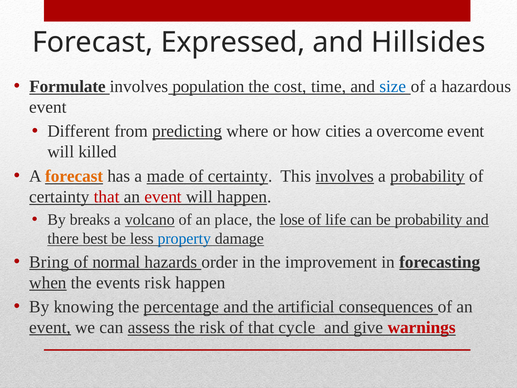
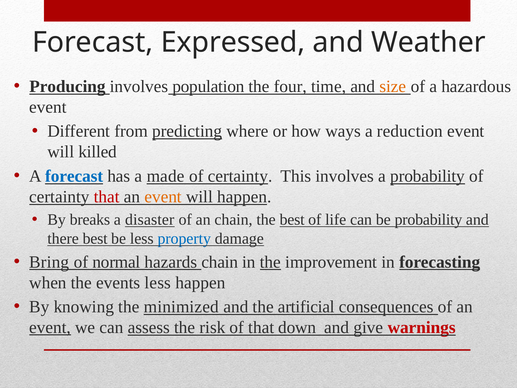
Hillsides: Hillsides -> Weather
Formulate: Formulate -> Producing
cost: cost -> four
size colour: blue -> orange
cities: cities -> ways
overcome: overcome -> reduction
forecast at (74, 176) colour: orange -> blue
involves at (345, 176) underline: present -> none
event at (163, 197) colour: red -> orange
volcano: volcano -> disaster
an place: place -> chain
the lose: lose -> best
hazards order: order -> chain
the at (270, 262) underline: none -> present
when underline: present -> none
events risk: risk -> less
percentage: percentage -> minimized
cycle: cycle -> down
